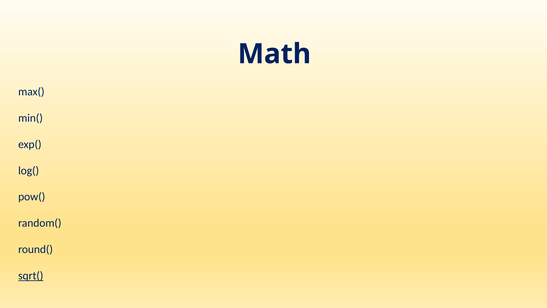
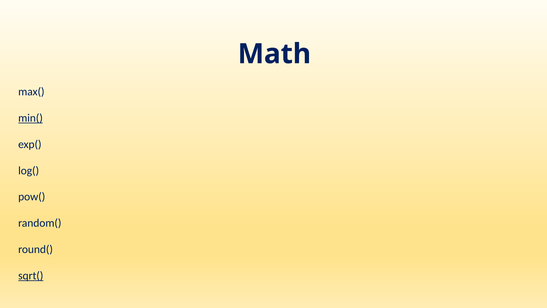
min( underline: none -> present
